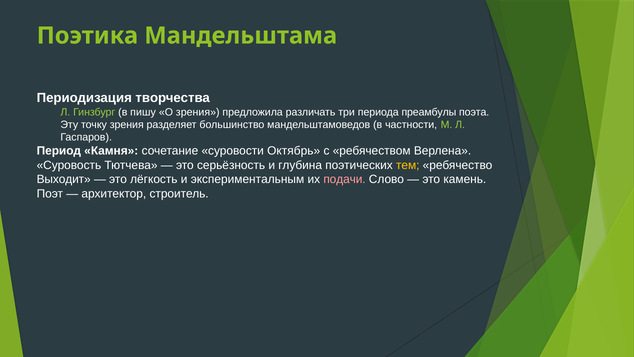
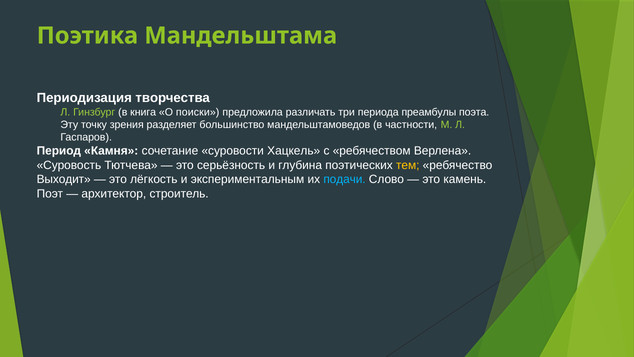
пишу: пишу -> книга
О зрения: зрения -> поиски
Октябрь: Октябрь -> Хацкель
подачи colour: pink -> light blue
